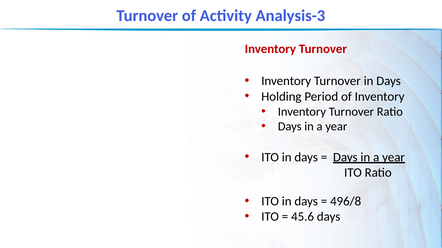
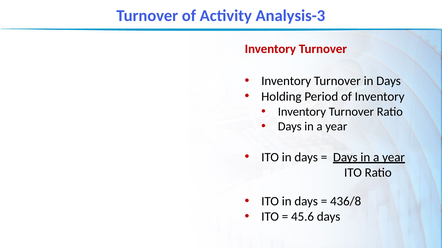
496/8: 496/8 -> 436/8
